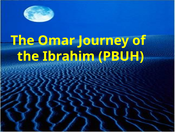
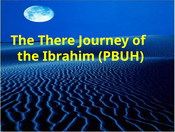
Omar: Omar -> There
